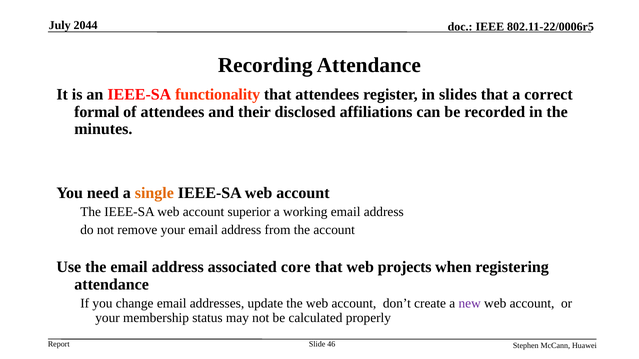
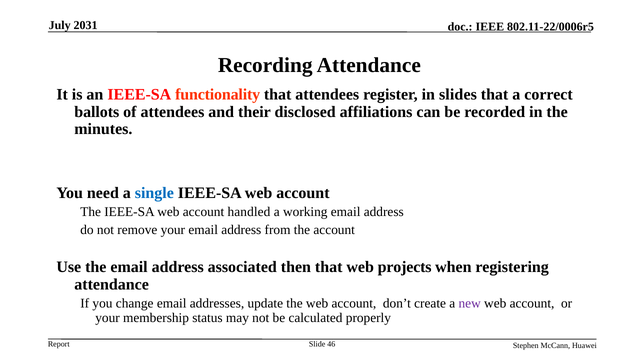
2044: 2044 -> 2031
formal: formal -> ballots
single colour: orange -> blue
superior: superior -> handled
core: core -> then
